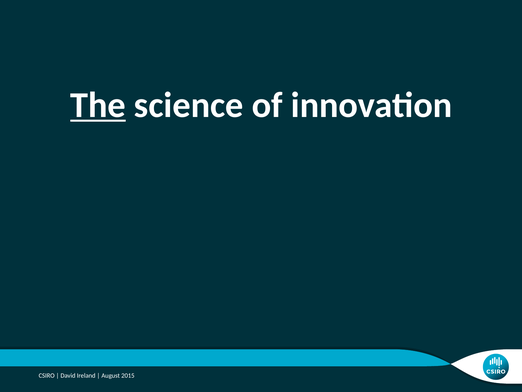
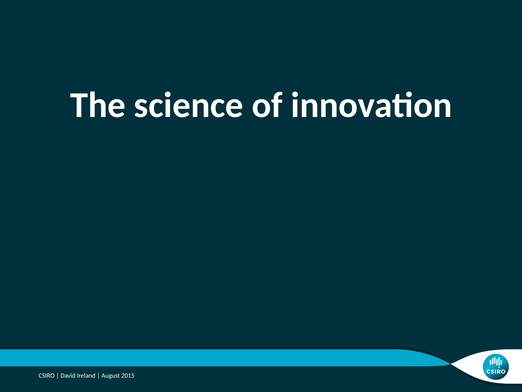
The underline: present -> none
